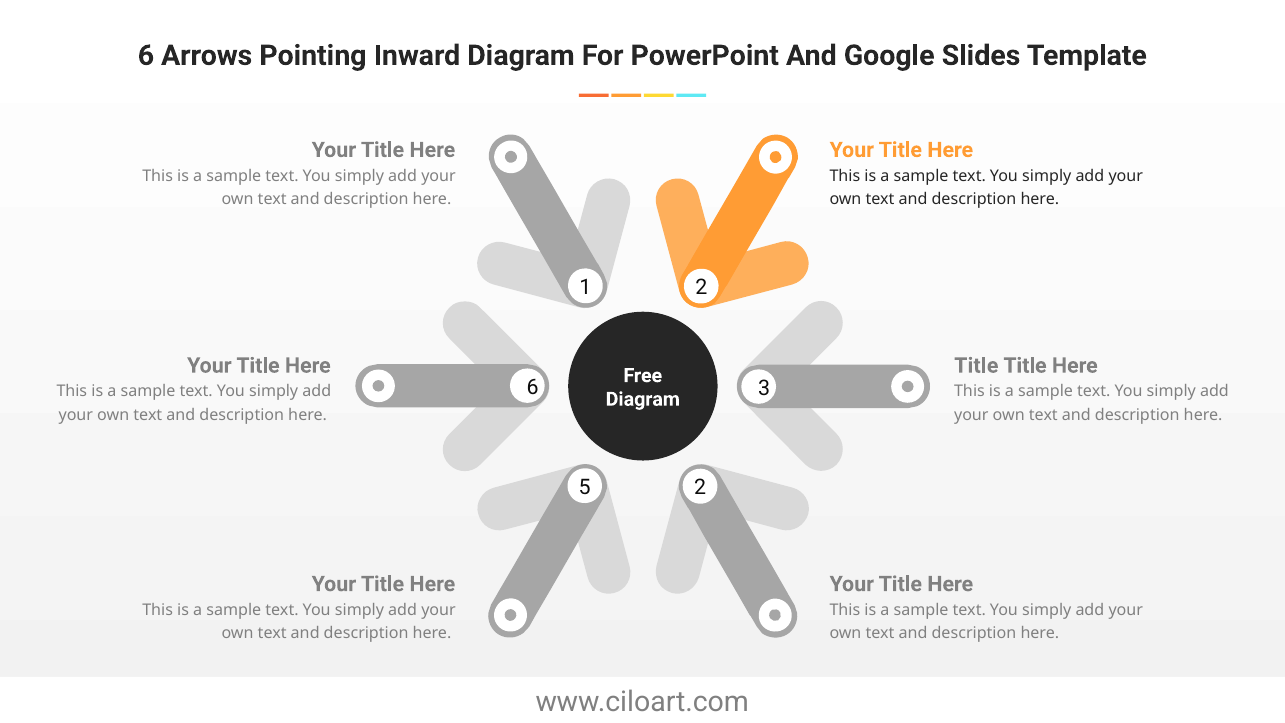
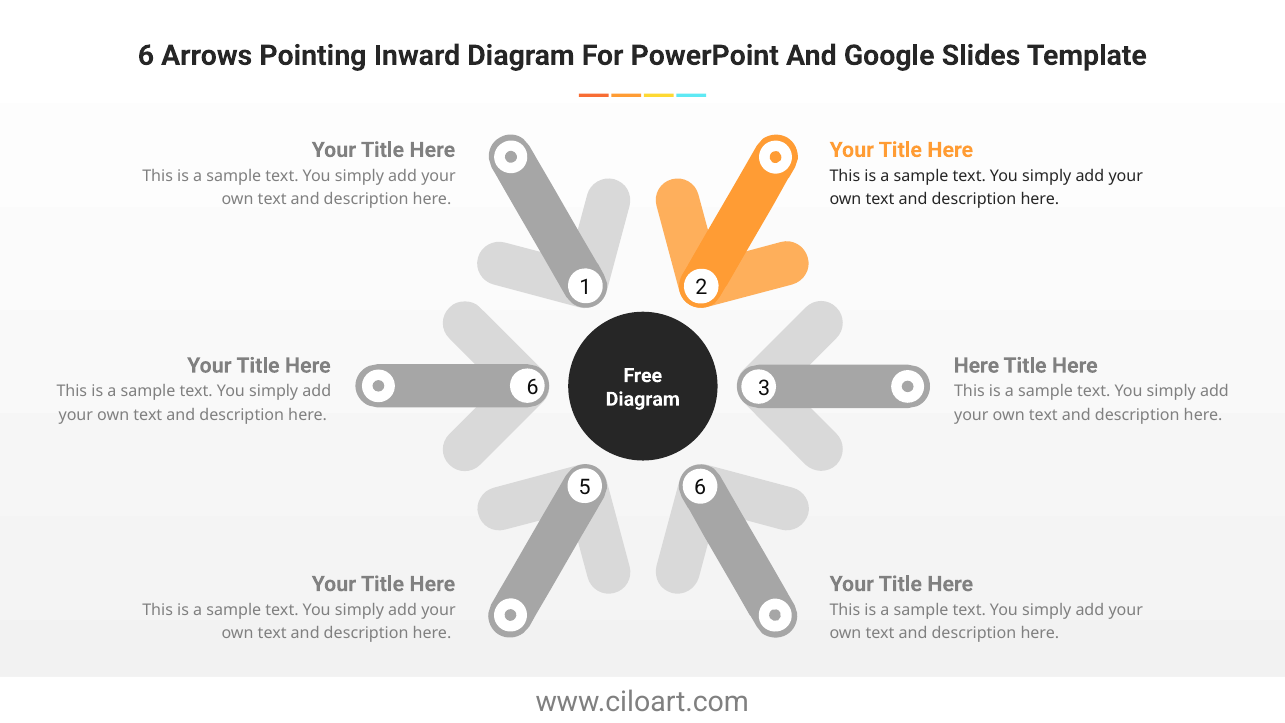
Title at (976, 365): Title -> Here
5 2: 2 -> 6
